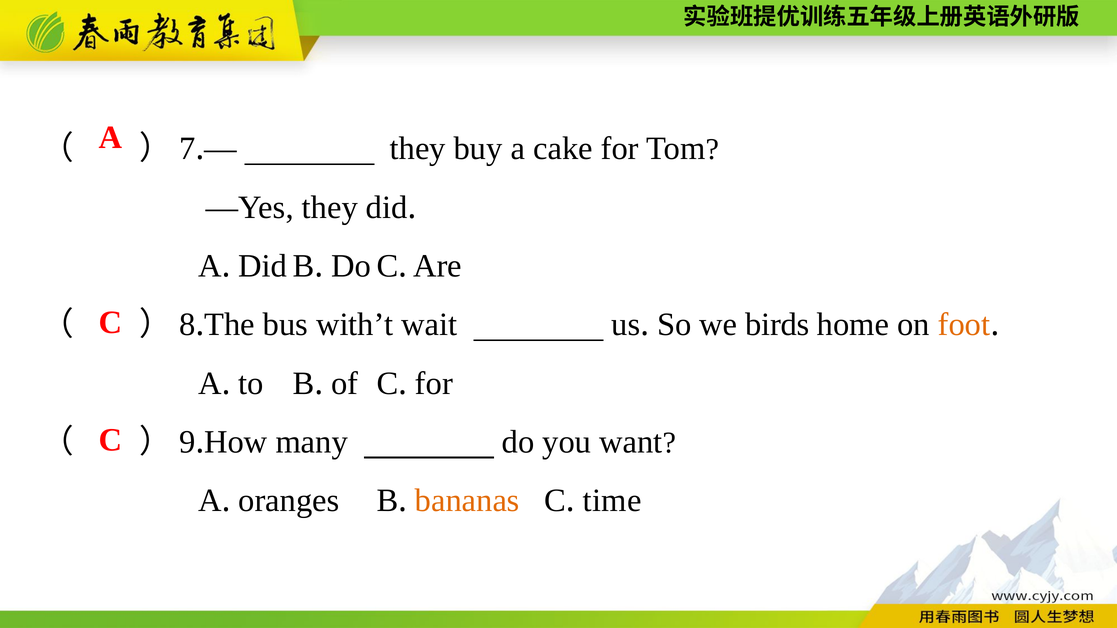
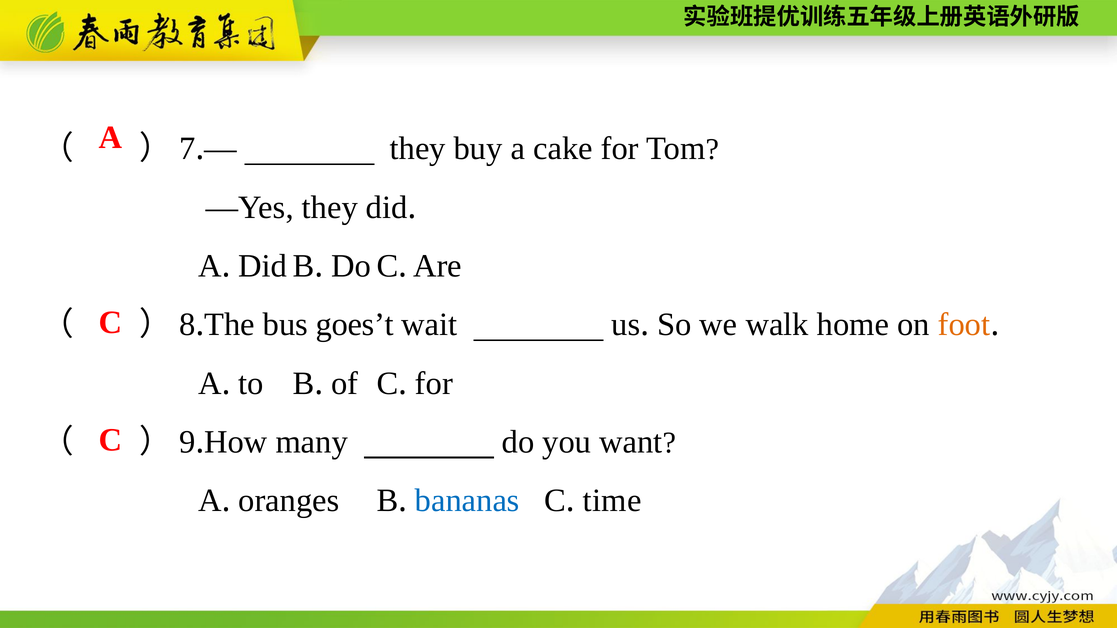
with’t: with’t -> goes’t
birds: birds -> walk
bananas colour: orange -> blue
